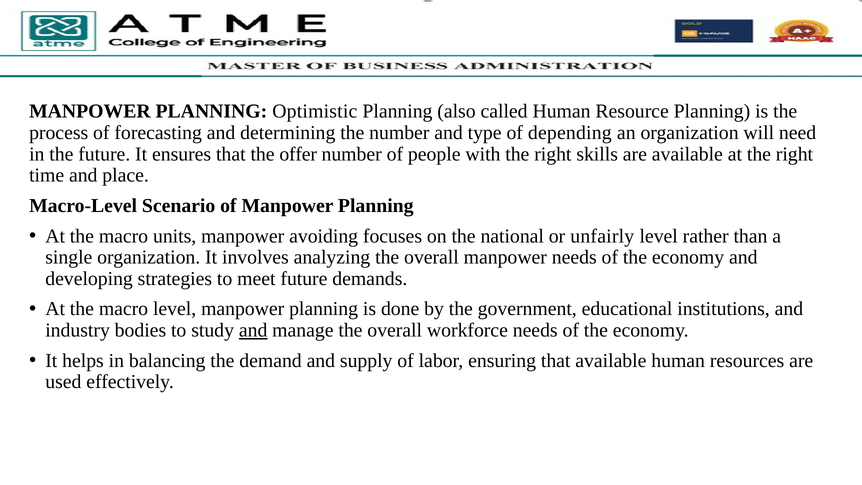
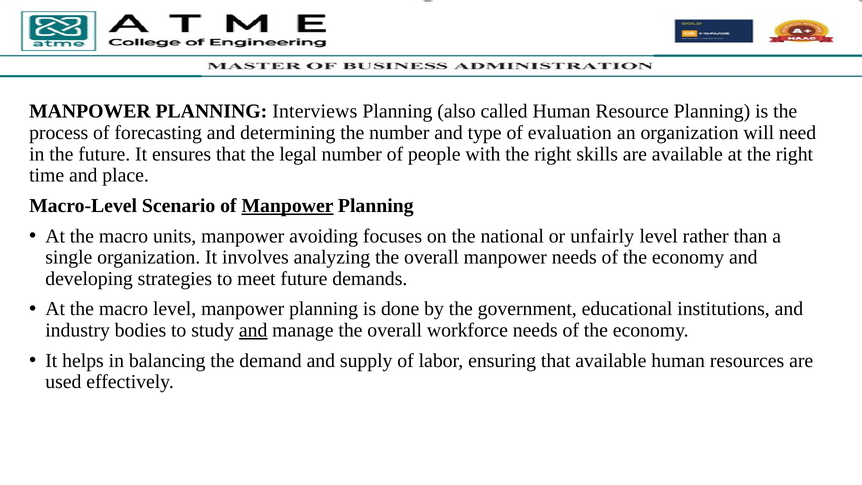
Optimistic: Optimistic -> Interviews
depending: depending -> evaluation
offer: offer -> legal
Manpower at (288, 206) underline: none -> present
